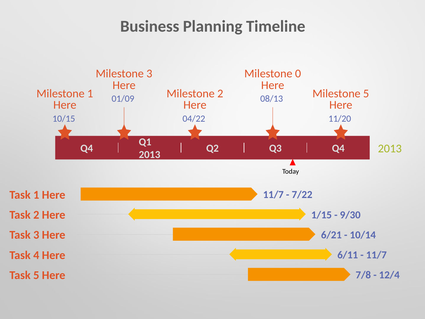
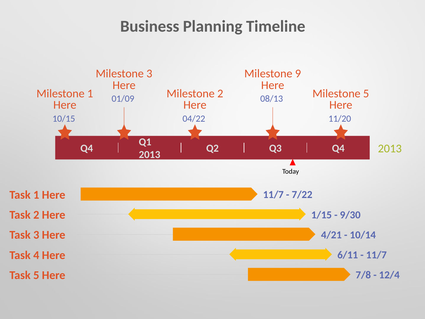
0: 0 -> 9
6/21: 6/21 -> 4/21
